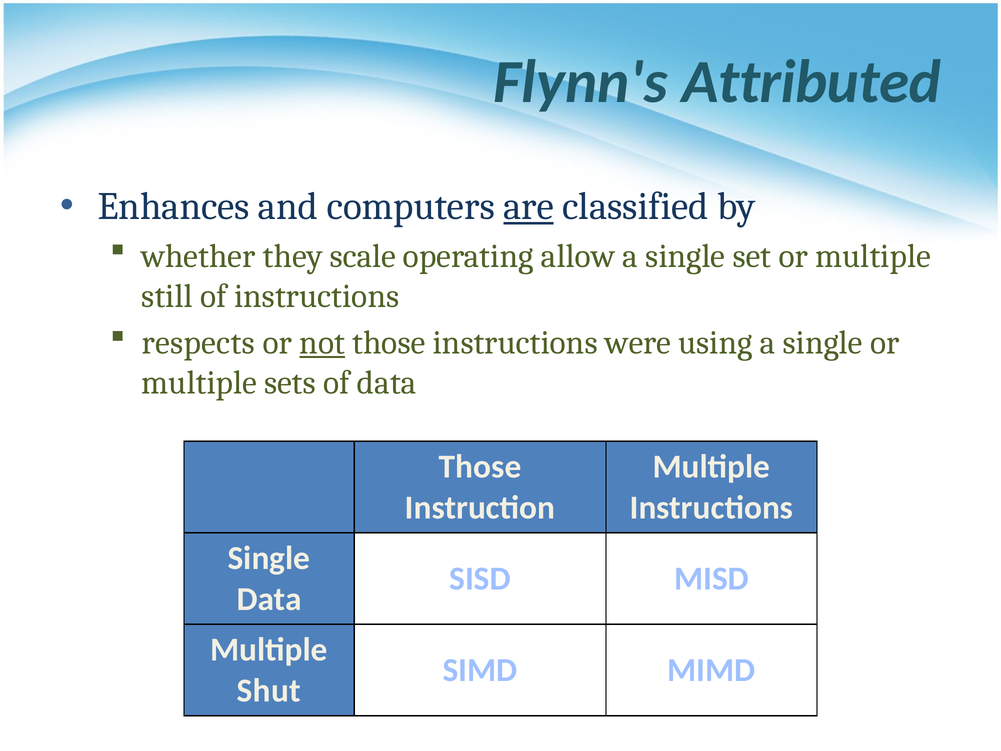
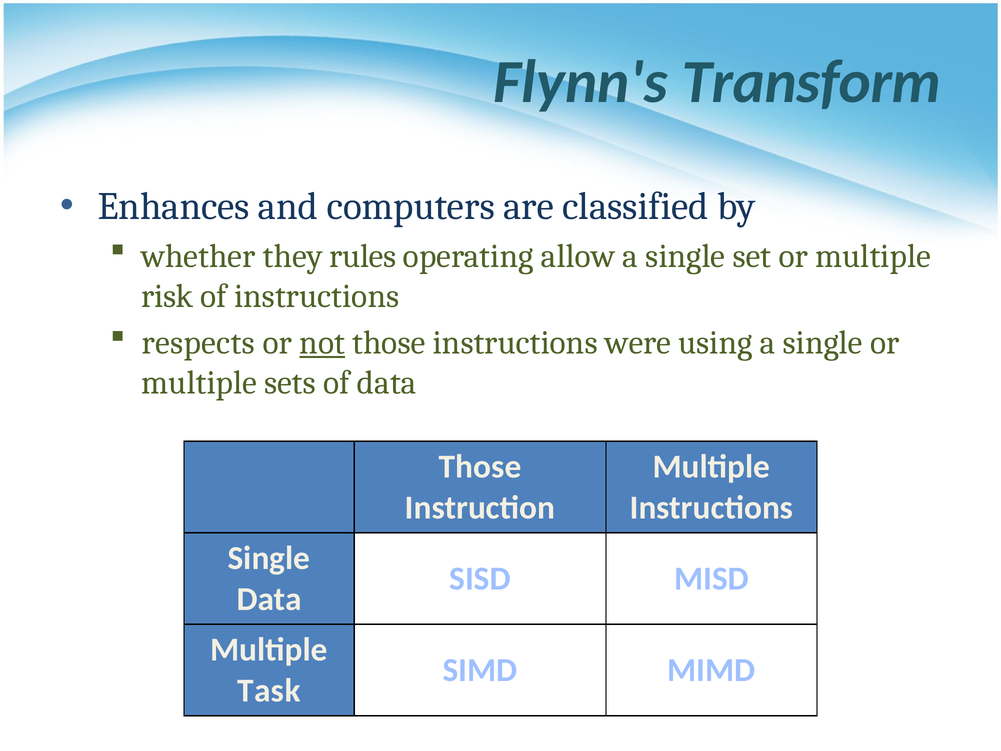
Attributed: Attributed -> Transform
are underline: present -> none
scale: scale -> rules
still: still -> risk
Shut: Shut -> Task
